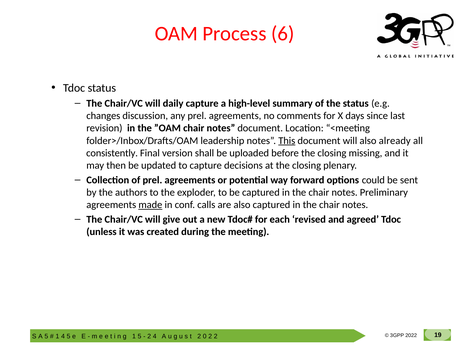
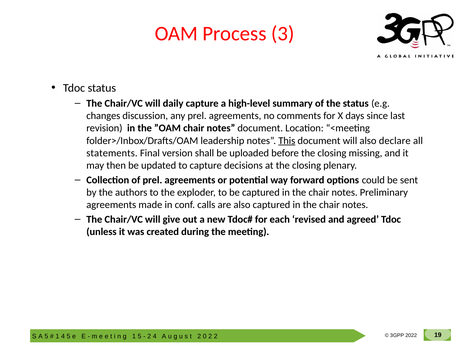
6: 6 -> 3
already: already -> declare
consistently: consistently -> statements
made underline: present -> none
